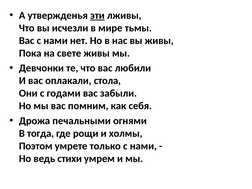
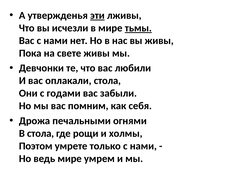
тьмы underline: none -> present
В тогда: тогда -> стола
ведь стихи: стихи -> мире
